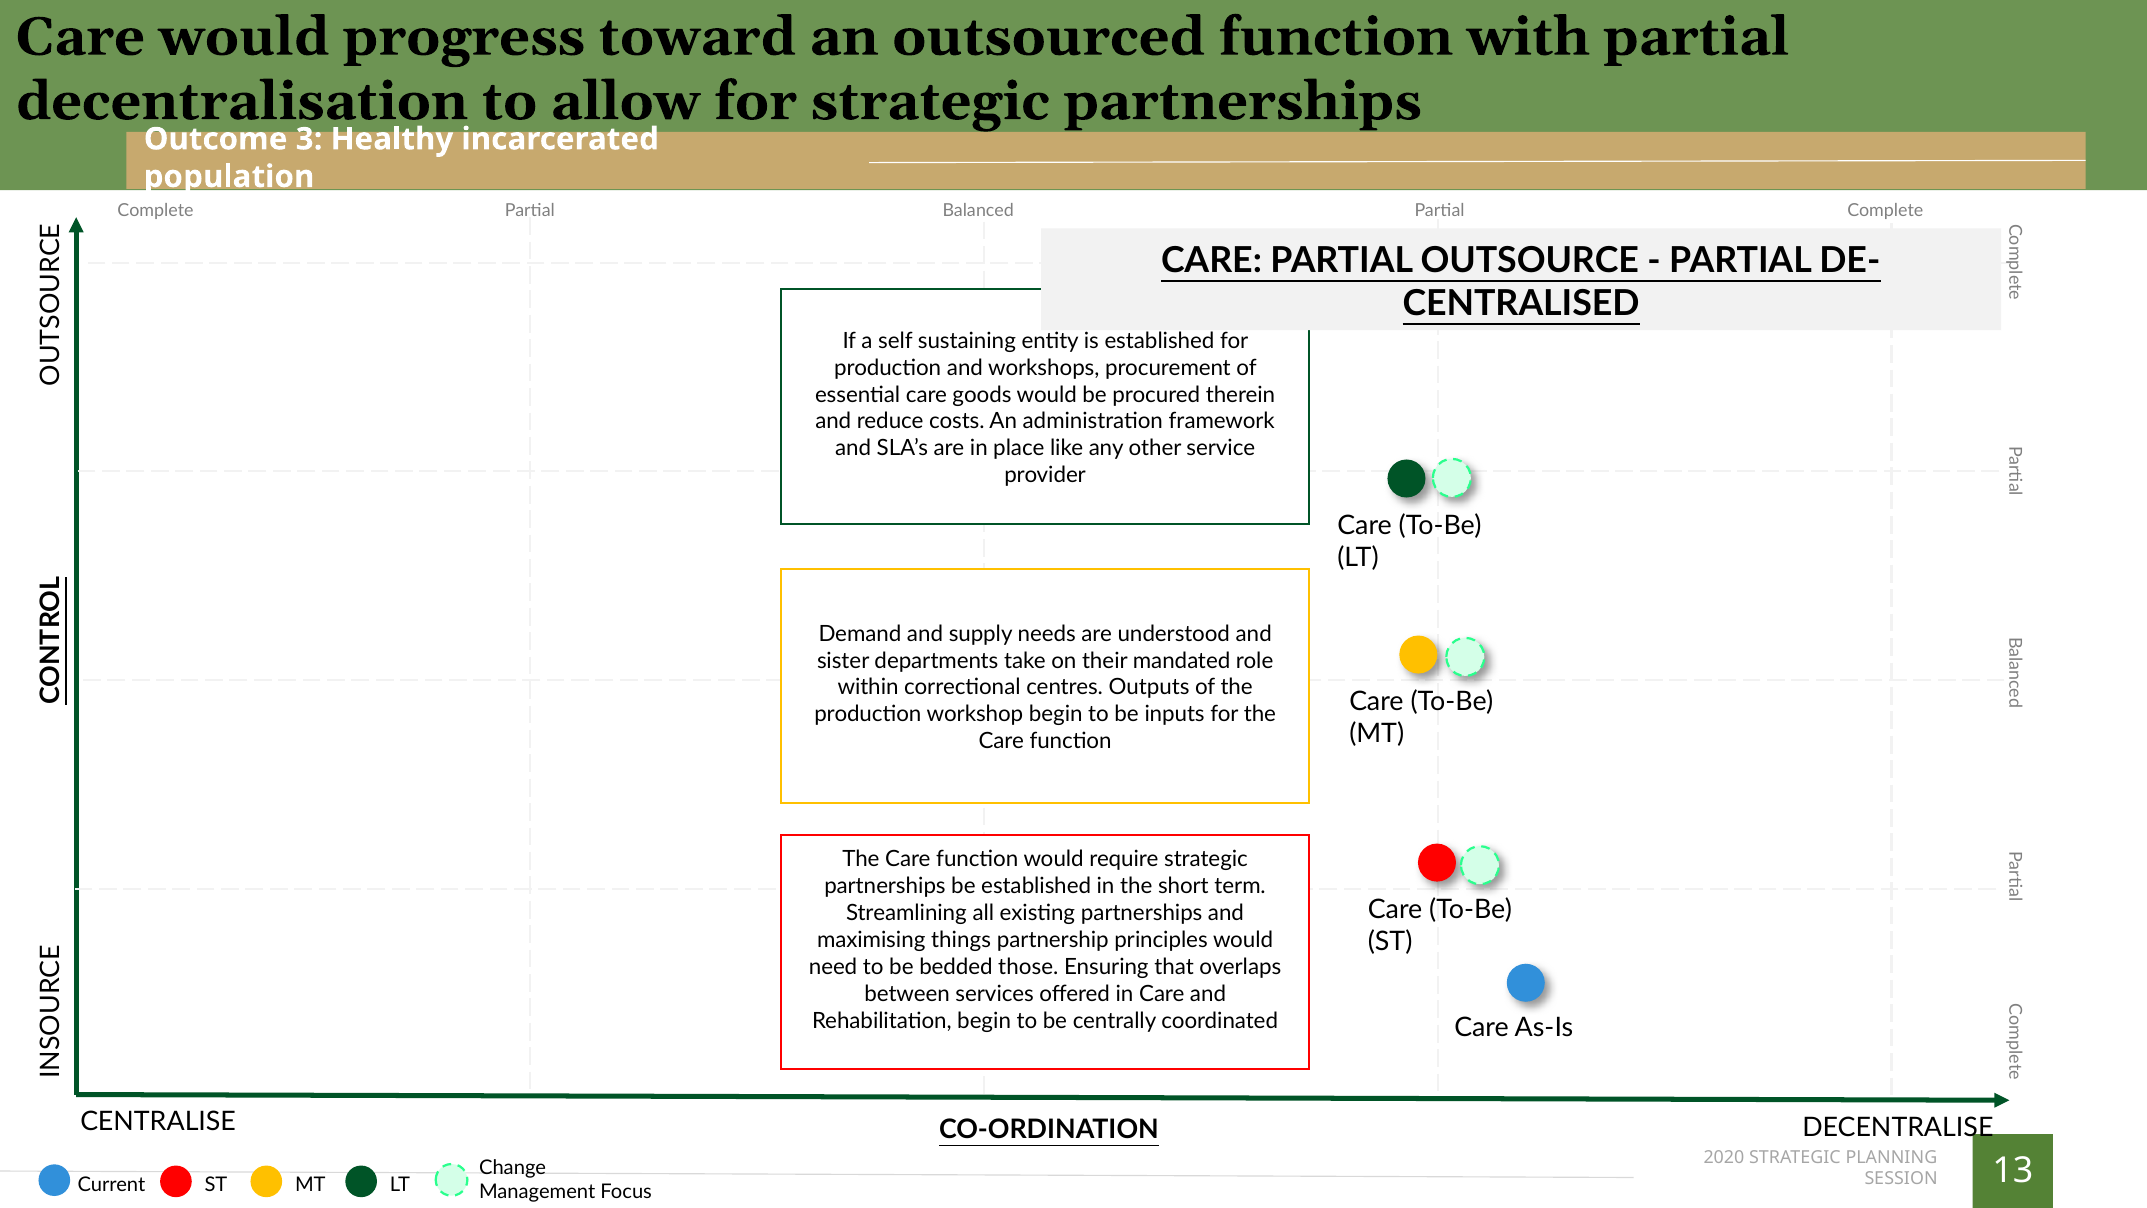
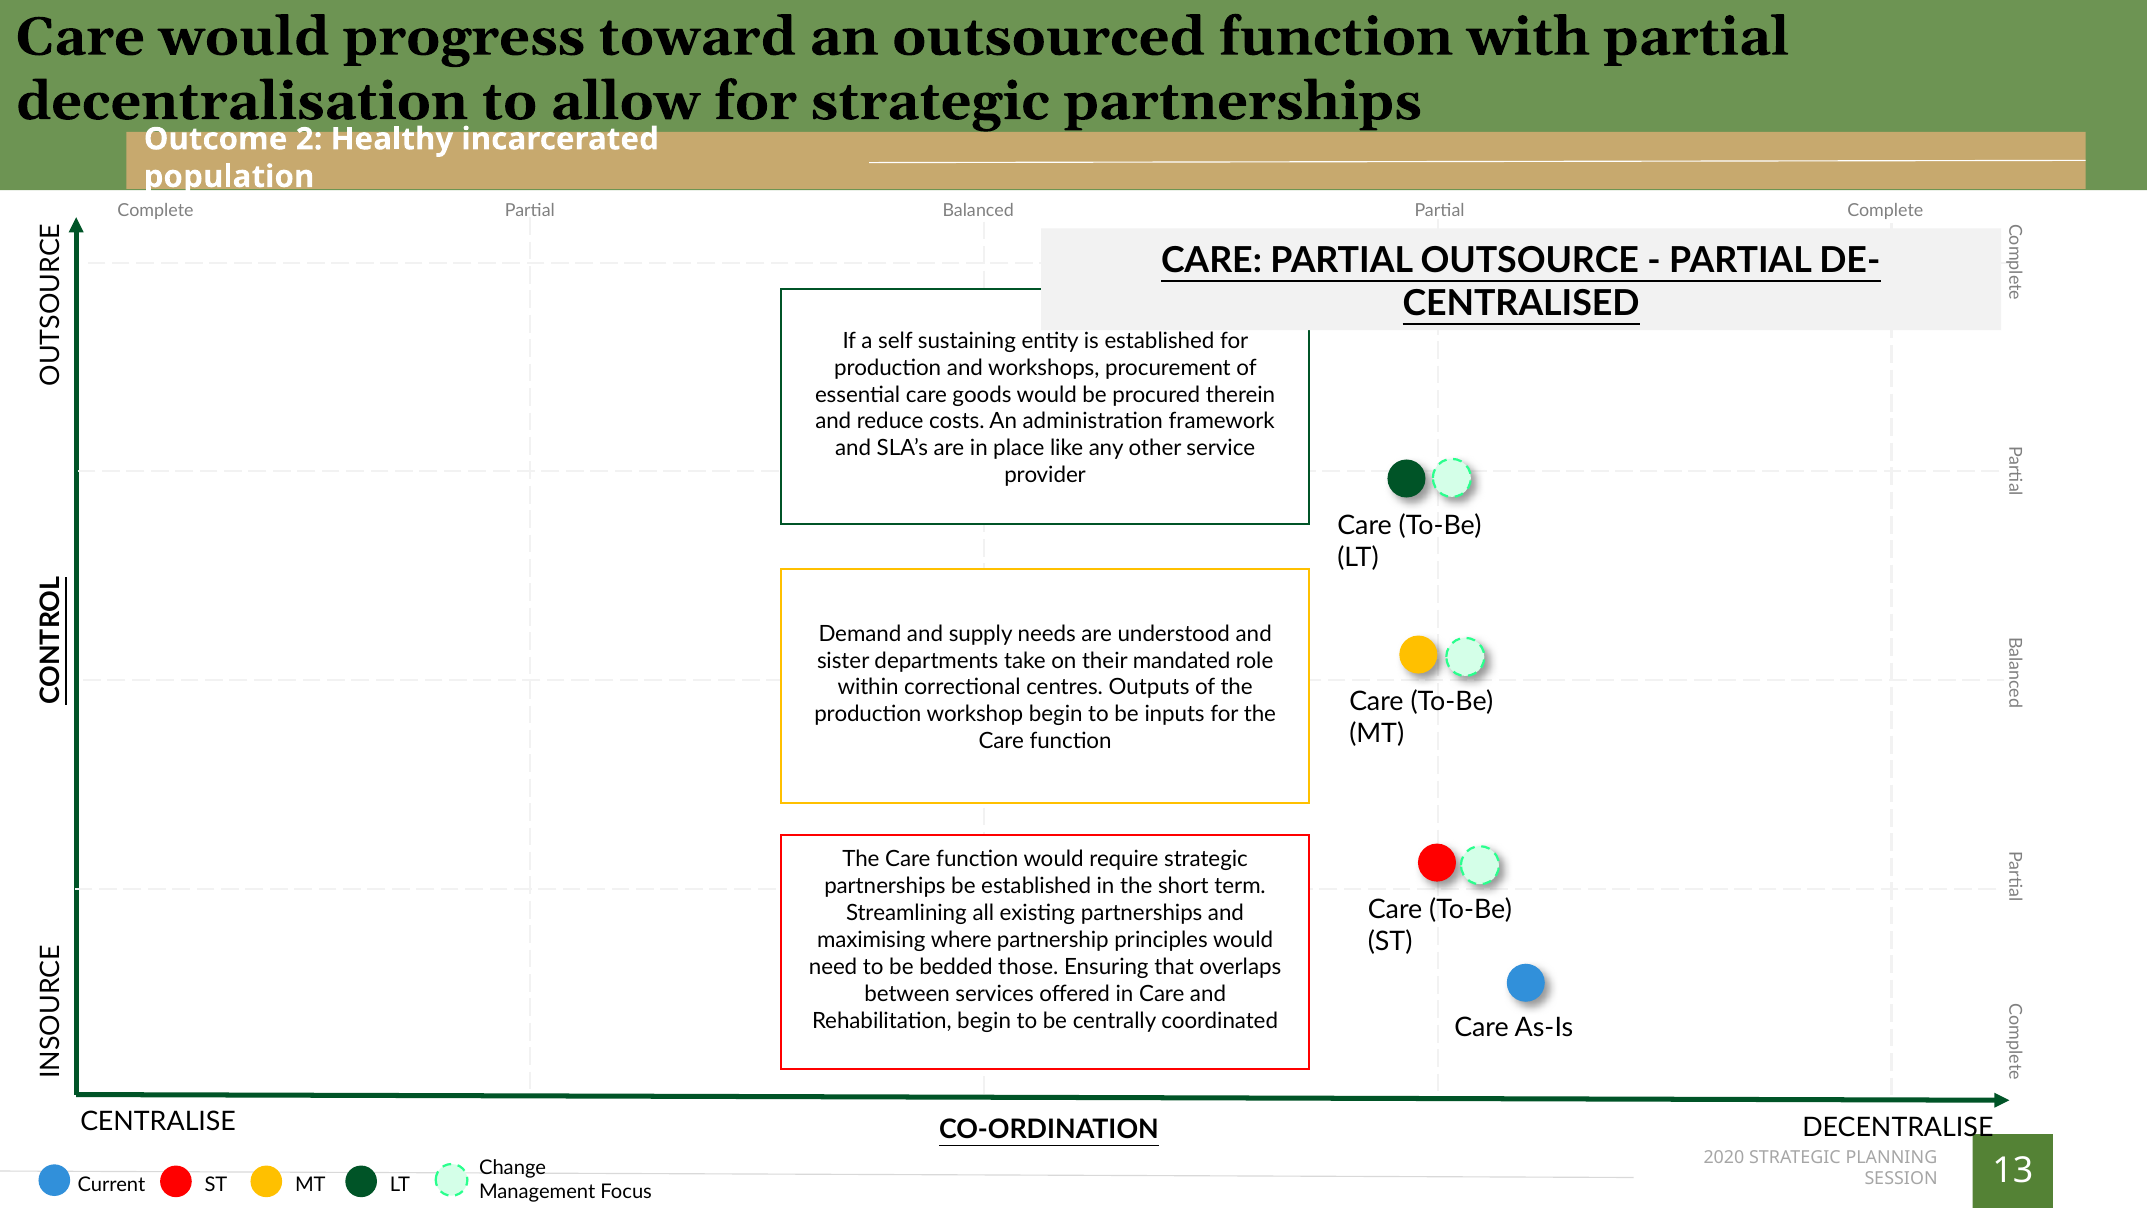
3: 3 -> 2
things: things -> where
